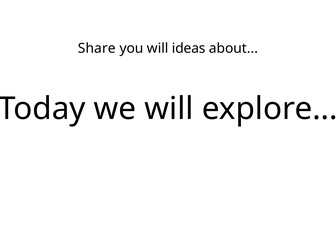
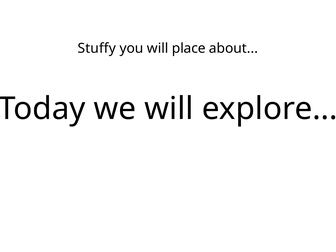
Share: Share -> Stuffy
ideas: ideas -> place
